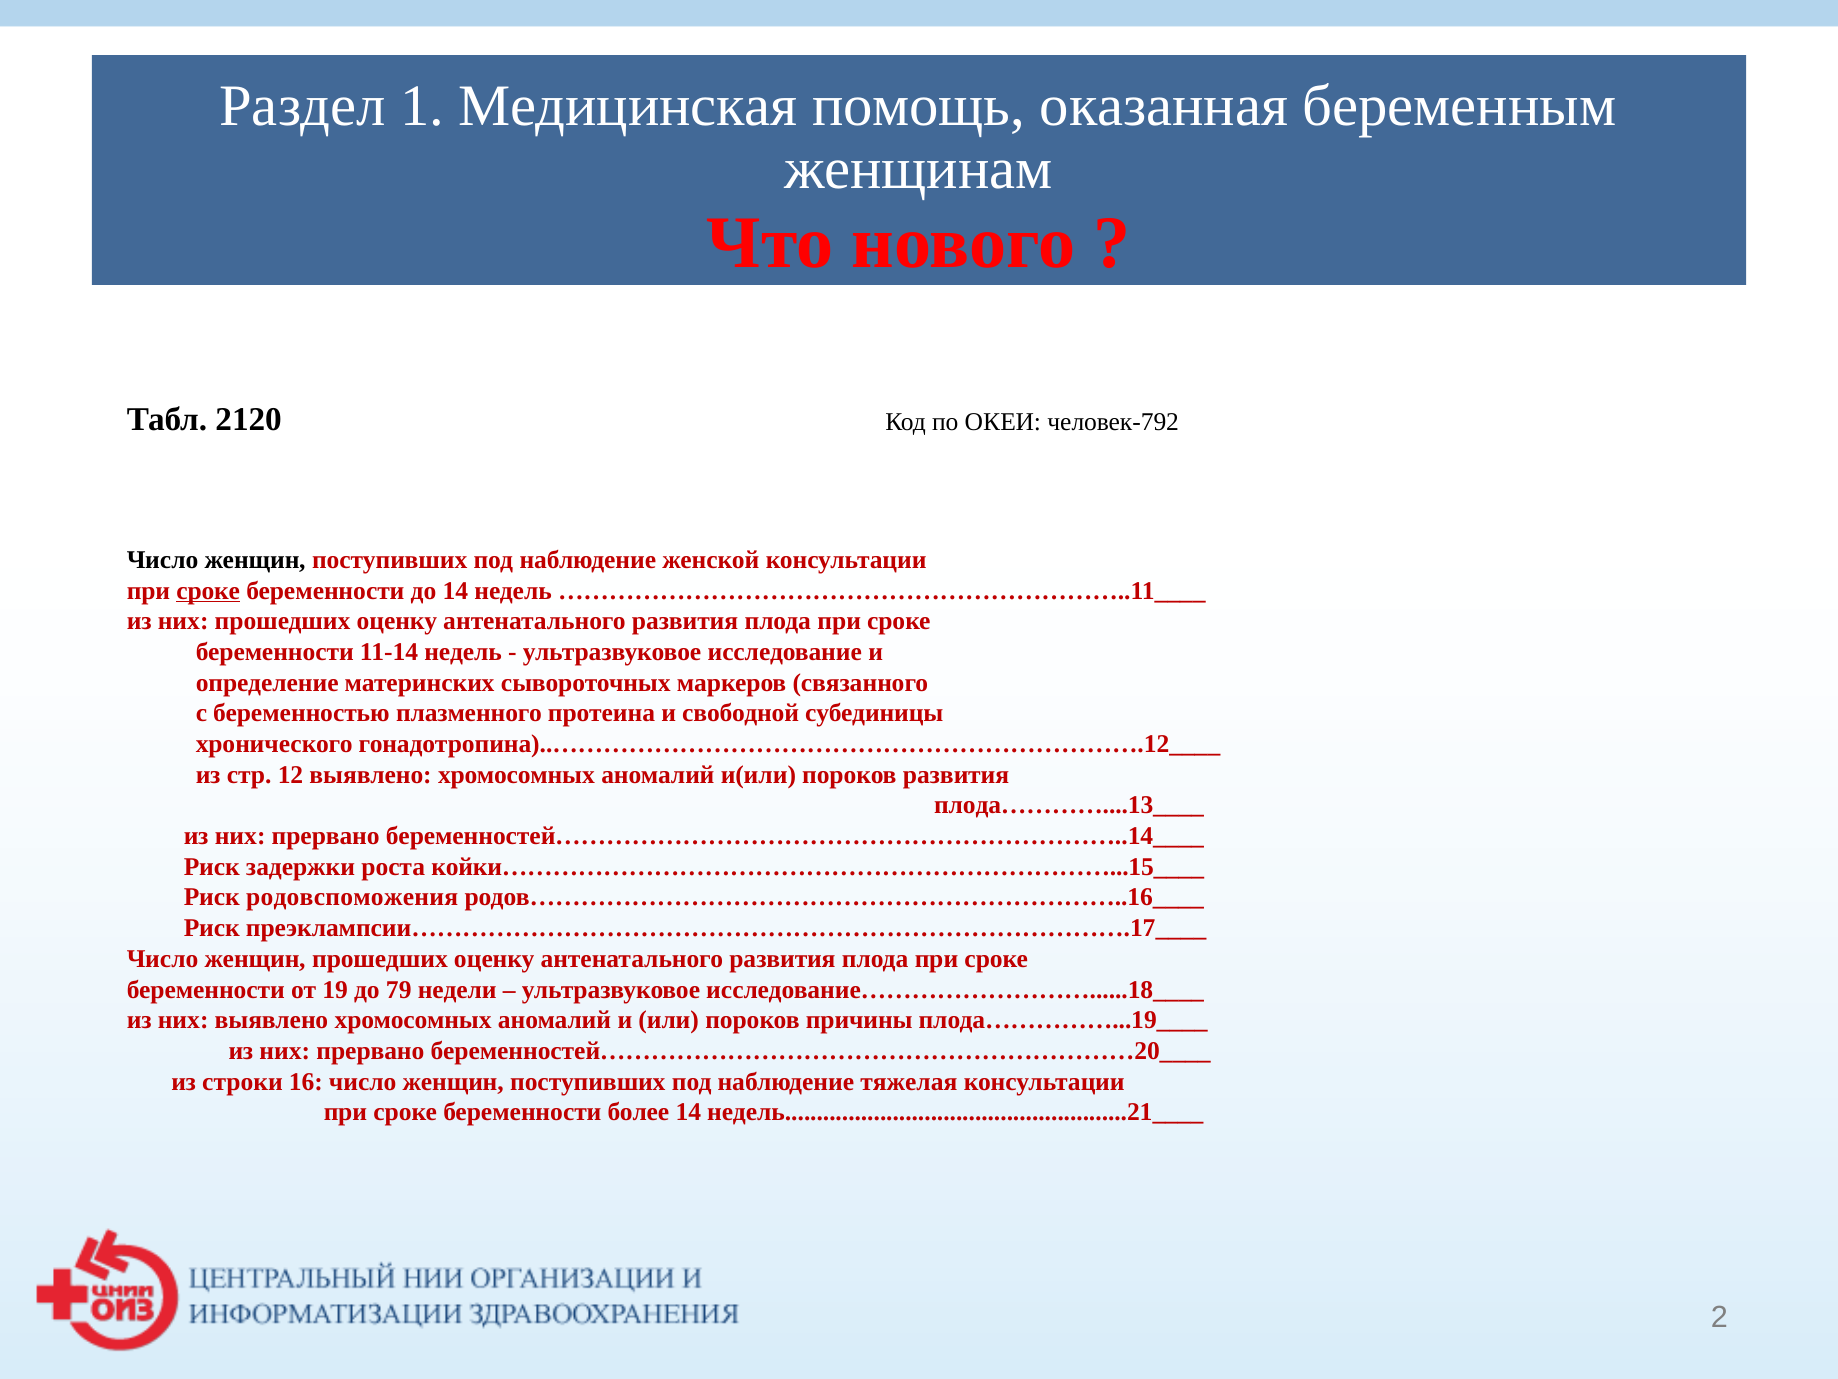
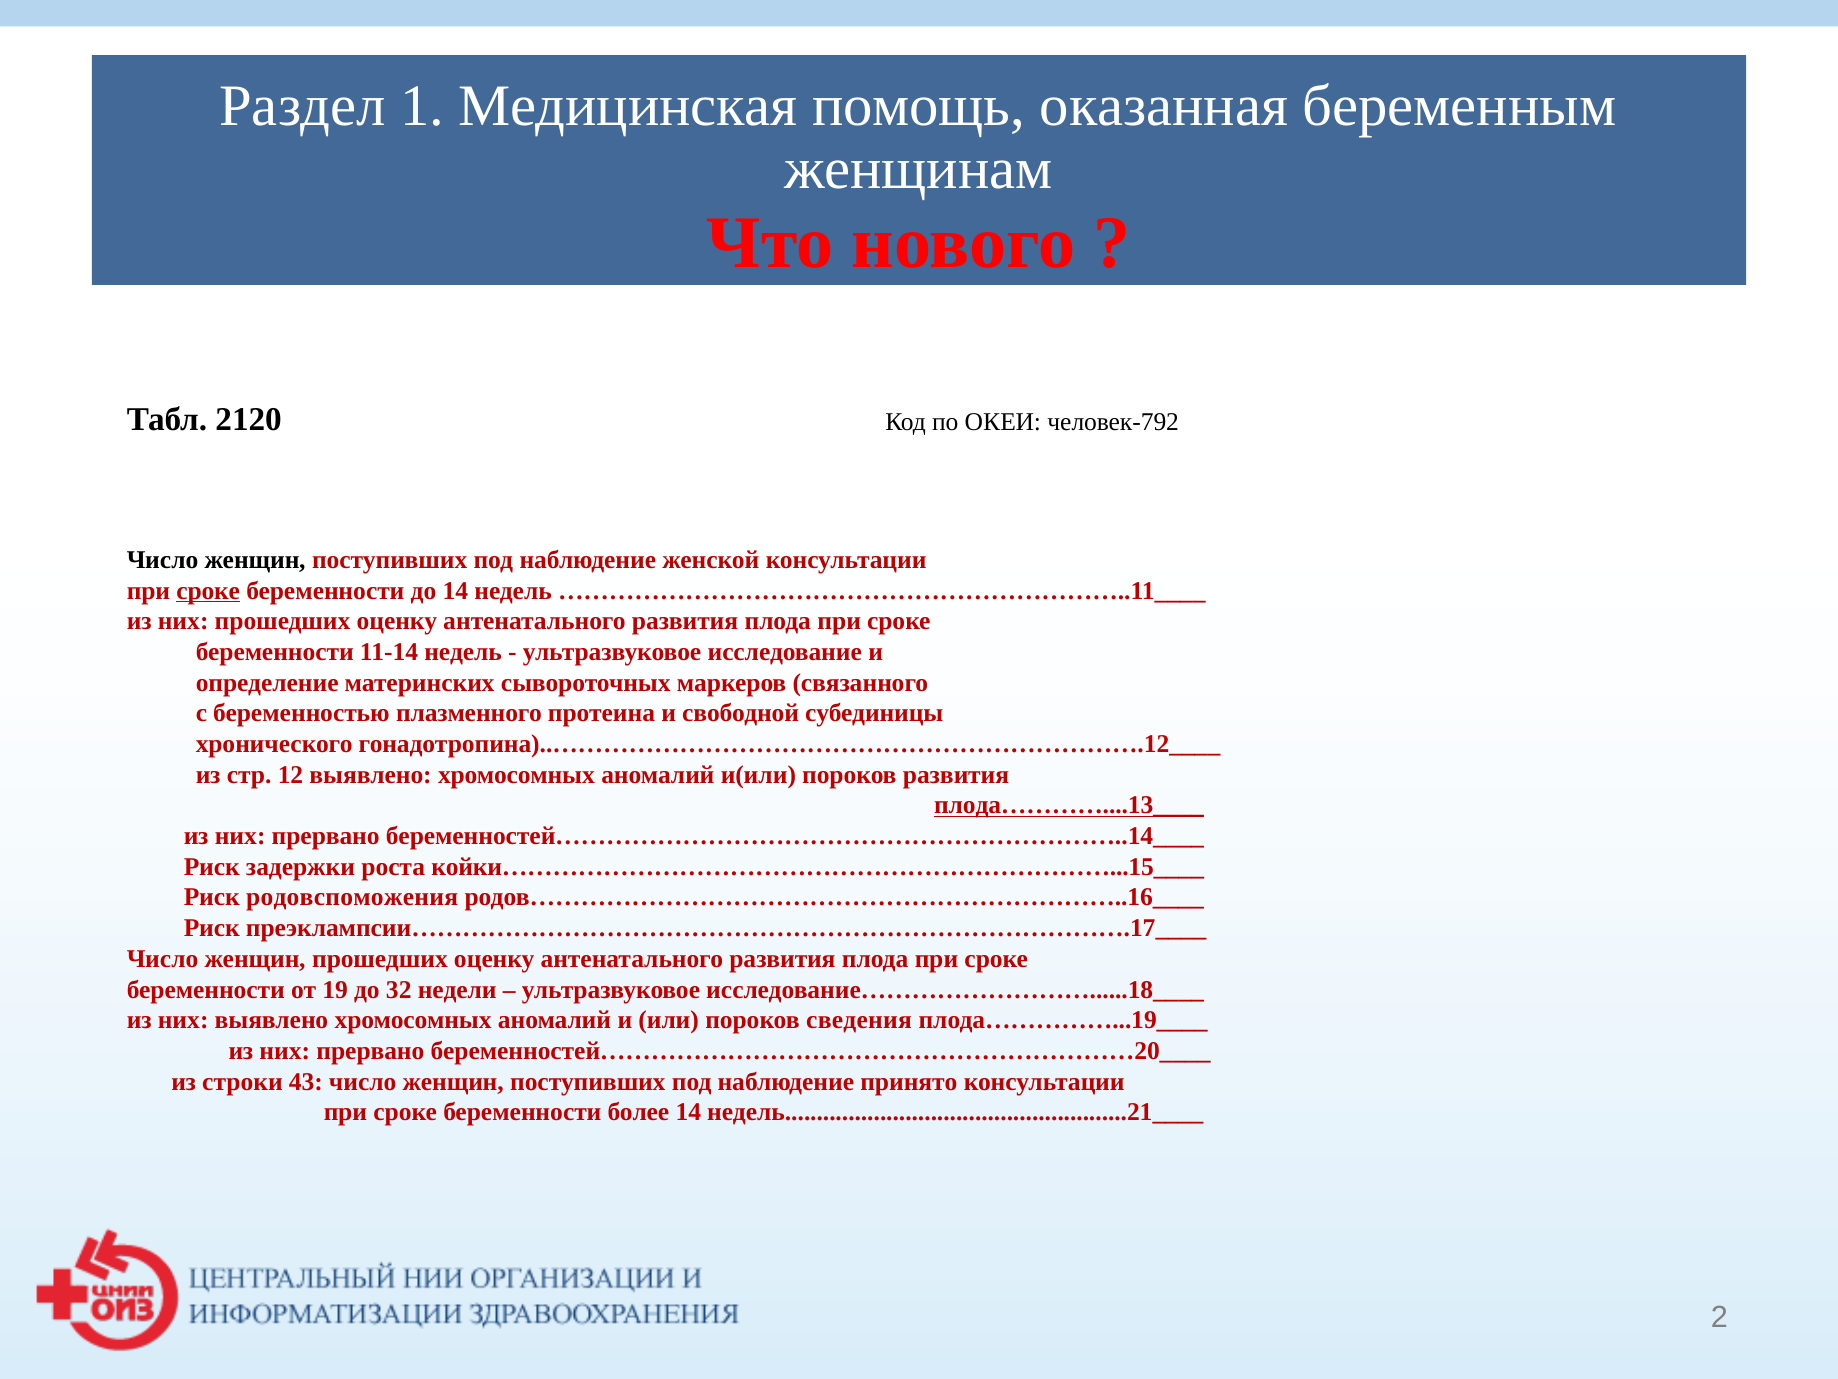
плода…………....13____ underline: none -> present
79: 79 -> 32
причины: причины -> сведения
16: 16 -> 43
тяжелая: тяжелая -> принято
